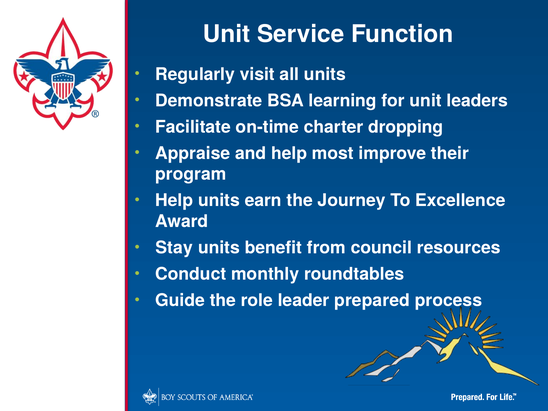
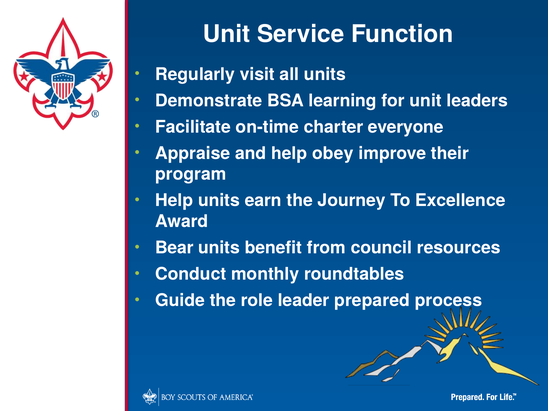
dropping: dropping -> everyone
most: most -> obey
Stay: Stay -> Bear
